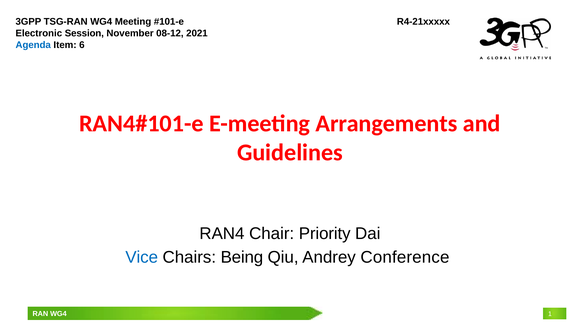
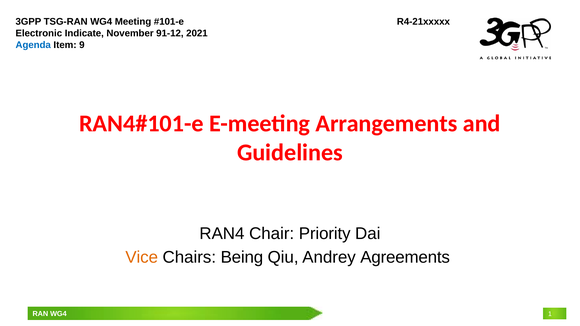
Session: Session -> Indicate
08-12: 08-12 -> 91-12
6: 6 -> 9
Vice colour: blue -> orange
Conference: Conference -> Agreements
